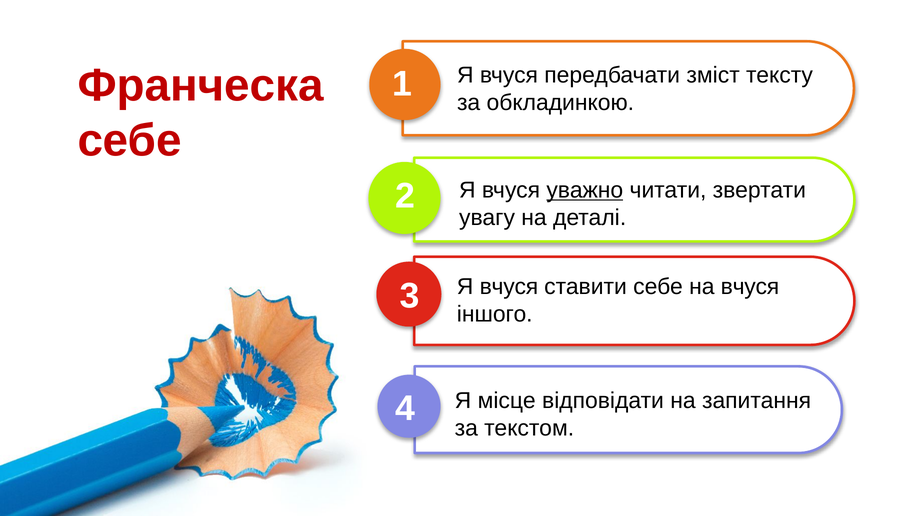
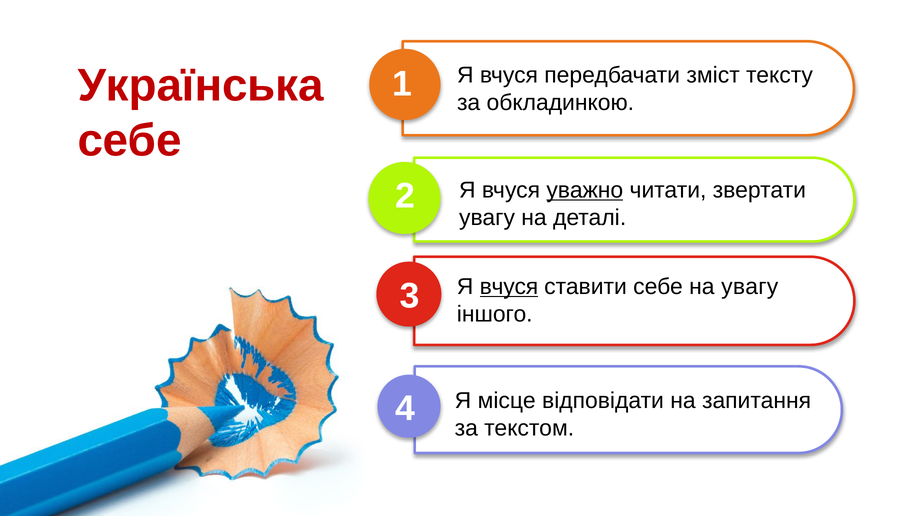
Франческа: Франческа -> Українська
вчуся at (509, 287) underline: none -> present
на вчуся: вчуся -> увагу
